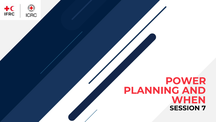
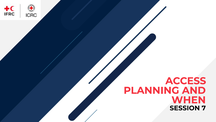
POWER: POWER -> ACCESS
